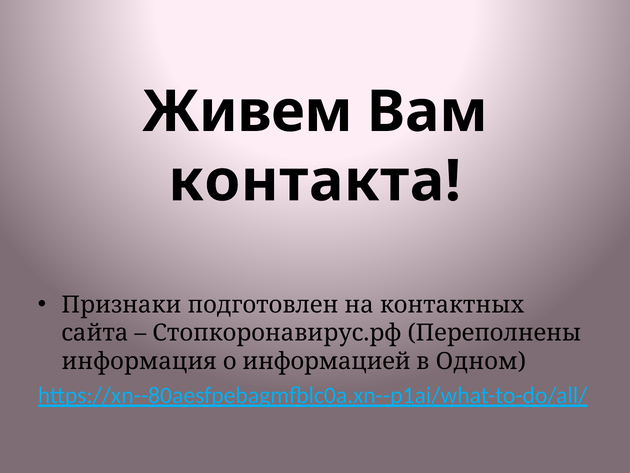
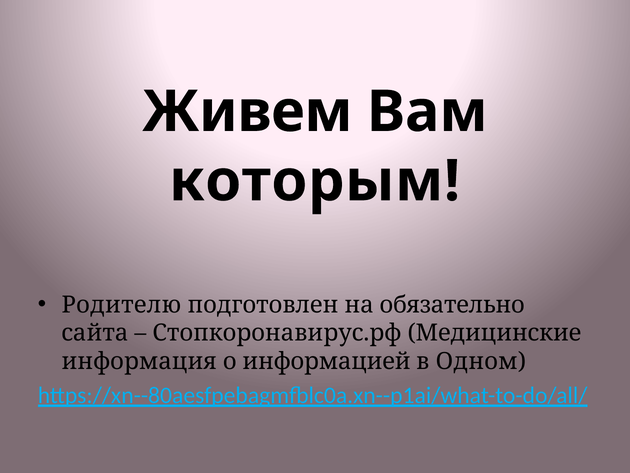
контакта: контакта -> которым
Признаки: Признаки -> Родителю
контактных: контактных -> обязательно
Переполнены: Переполнены -> Медицинские
